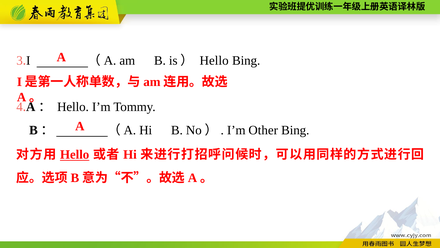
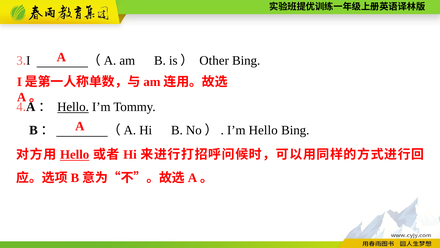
Hello at (214, 61): Hello -> Other
Hello at (73, 107) underline: none -> present
I’m Other: Other -> Hello
